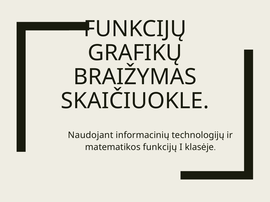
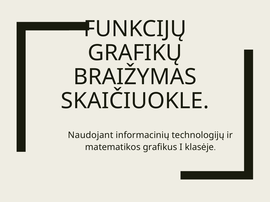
matematikos funkcijų: funkcijų -> grafikus
